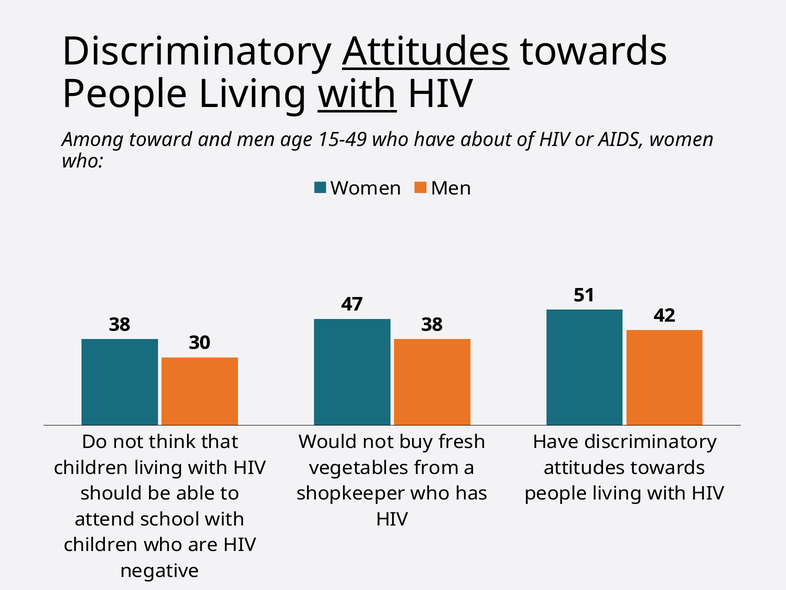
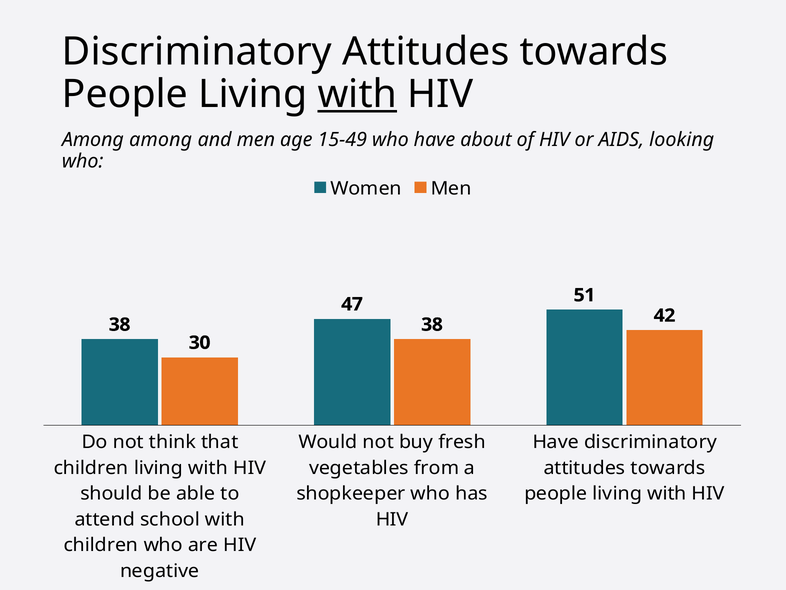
Attitudes at (426, 52) underline: present -> none
Among toward: toward -> among
AIDS women: women -> looking
